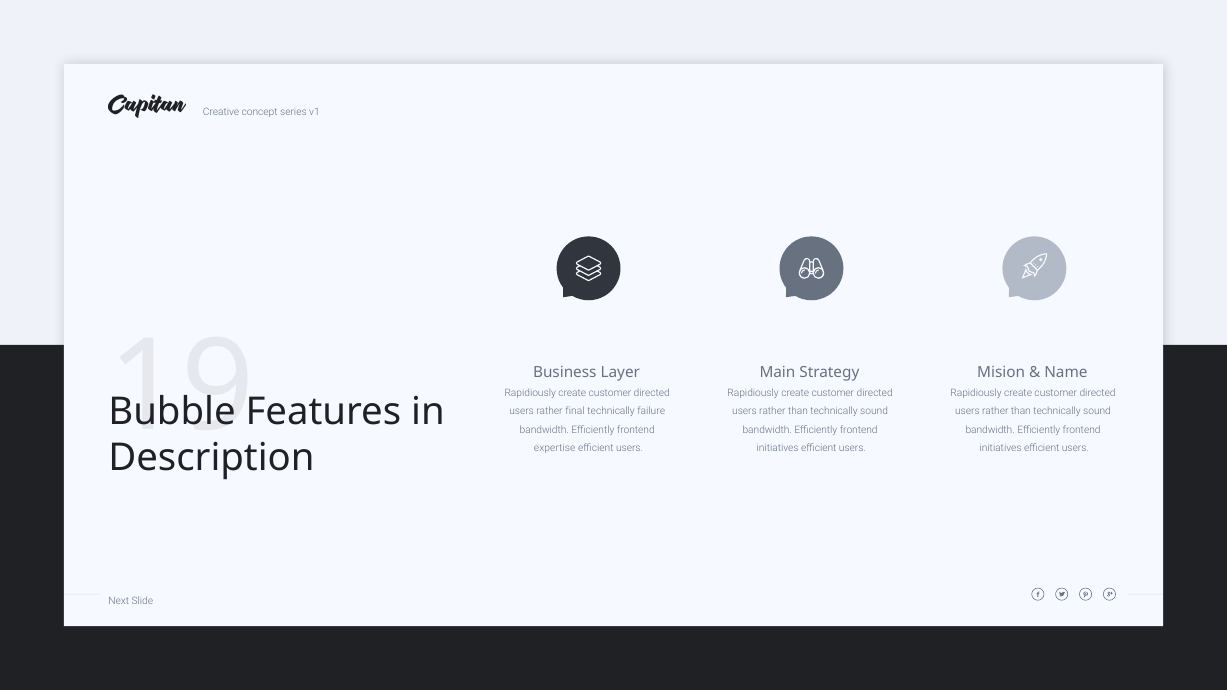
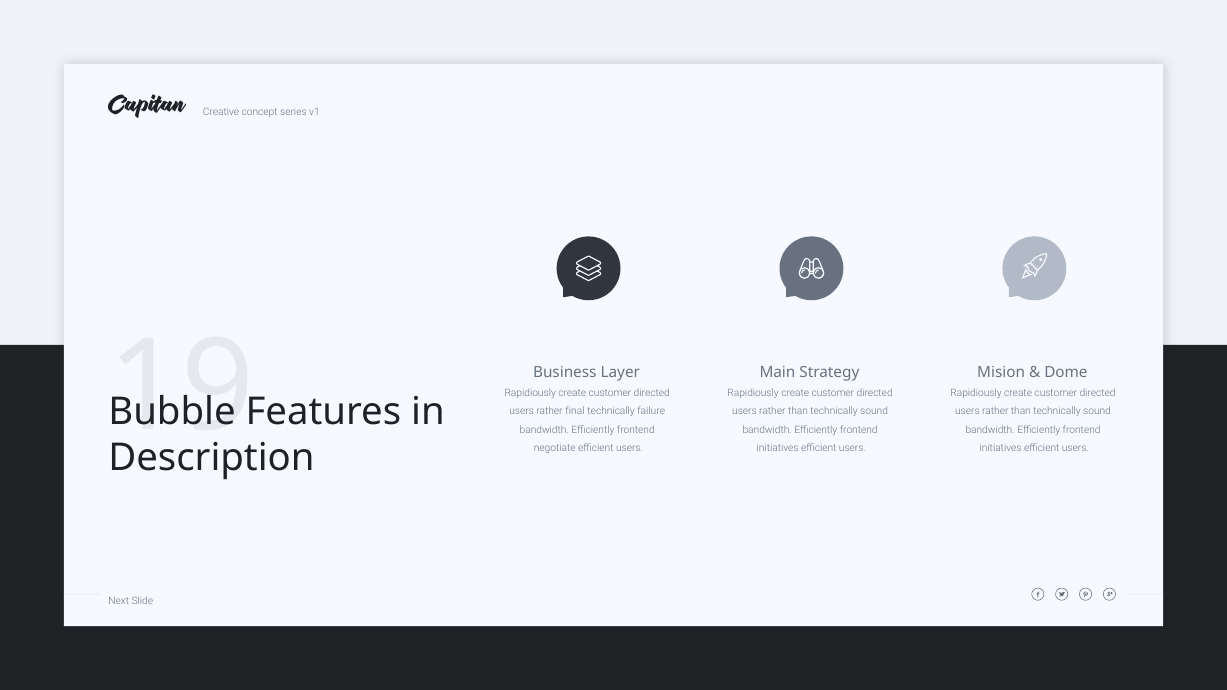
Name: Name -> Dome
expertise: expertise -> negotiate
